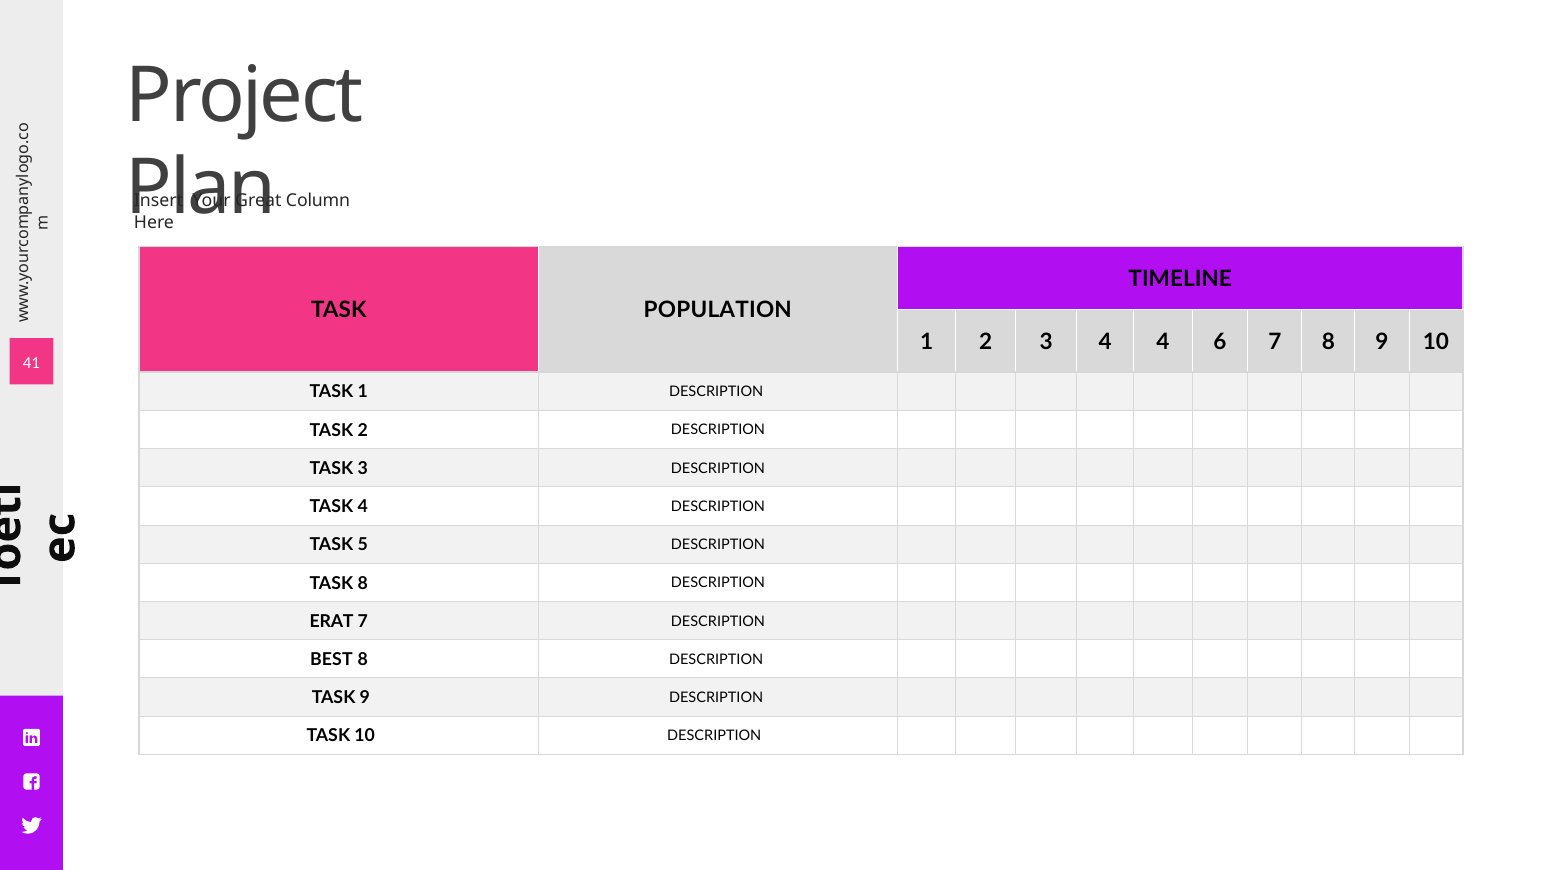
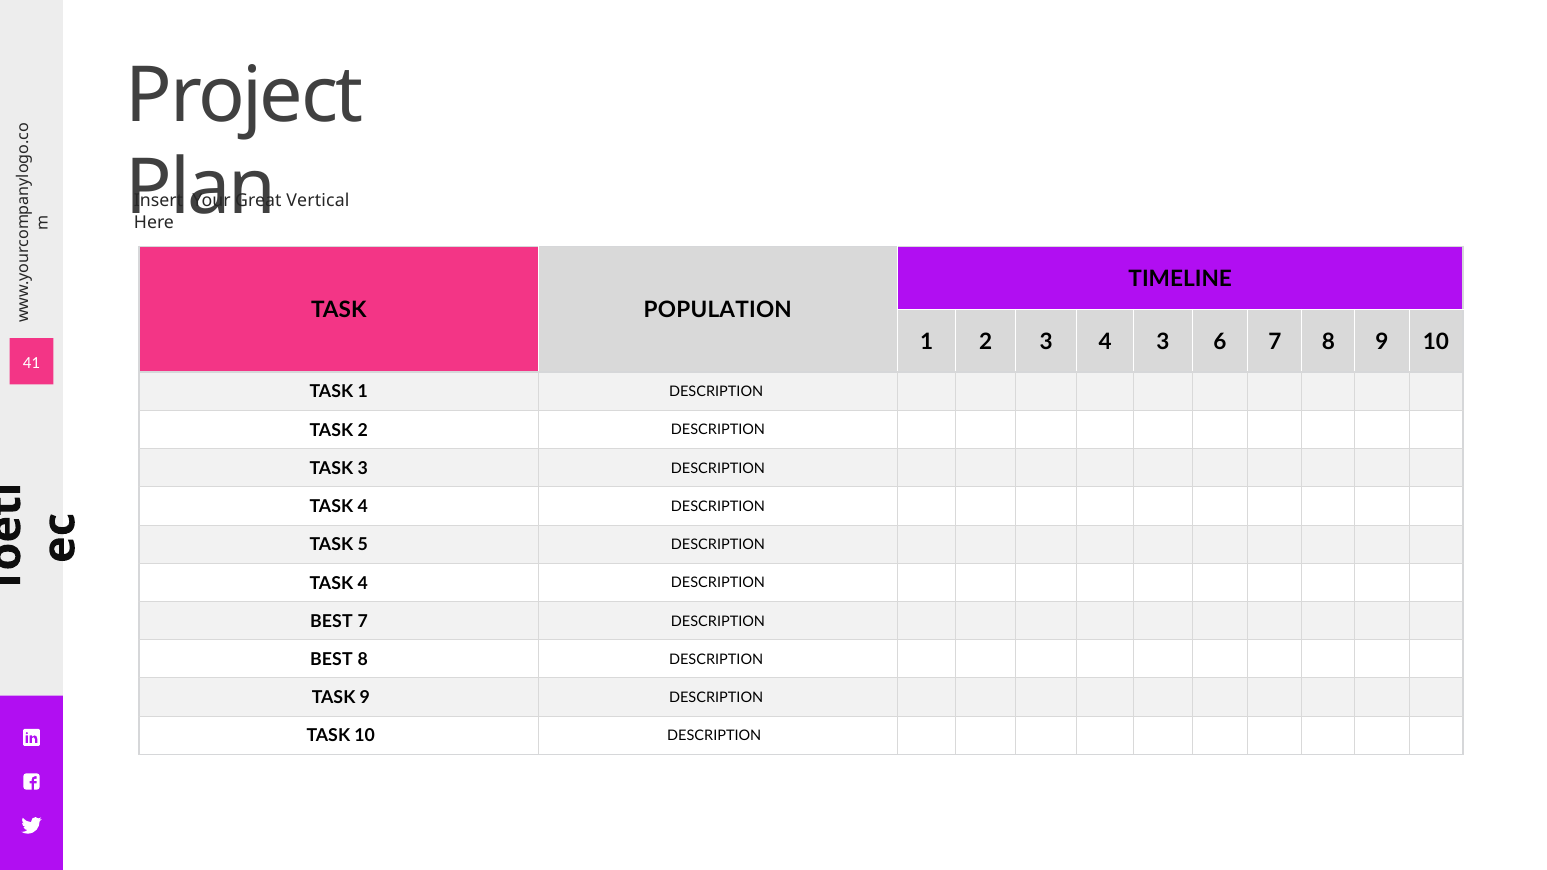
Column: Column -> Vertical
4 4: 4 -> 3
8 at (363, 583): 8 -> 4
ERAT at (332, 622): ERAT -> BEST
